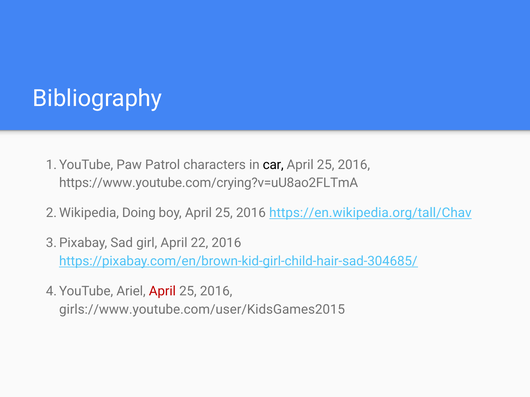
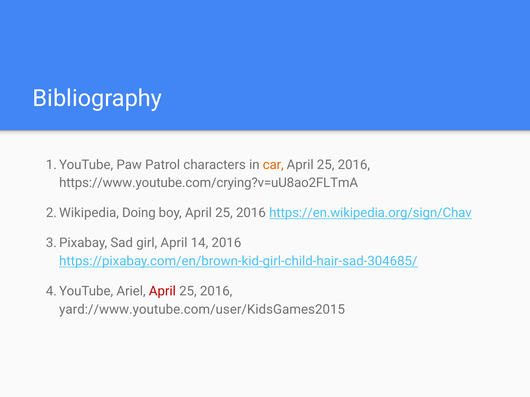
car colour: black -> orange
https://en.wikipedia.org/tall/Chav: https://en.wikipedia.org/tall/Chav -> https://en.wikipedia.org/sign/Chav
22: 22 -> 14
girls://www.youtube.com/user/KidsGames2015: girls://www.youtube.com/user/KidsGames2015 -> yard://www.youtube.com/user/KidsGames2015
